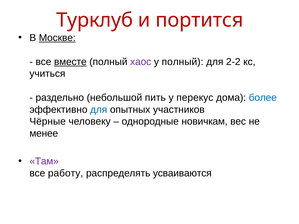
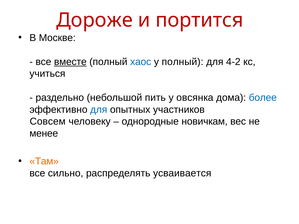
Турклуб: Турклуб -> Дороже
Москве underline: present -> none
хаос colour: purple -> blue
2-2: 2-2 -> 4-2
перекус: перекус -> овсянка
Чёрные: Чёрные -> Совсем
Там colour: purple -> orange
работу: работу -> сильно
усваиваются: усваиваются -> усваивается
